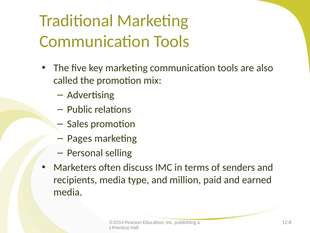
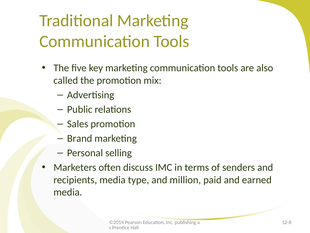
Pages: Pages -> Brand
